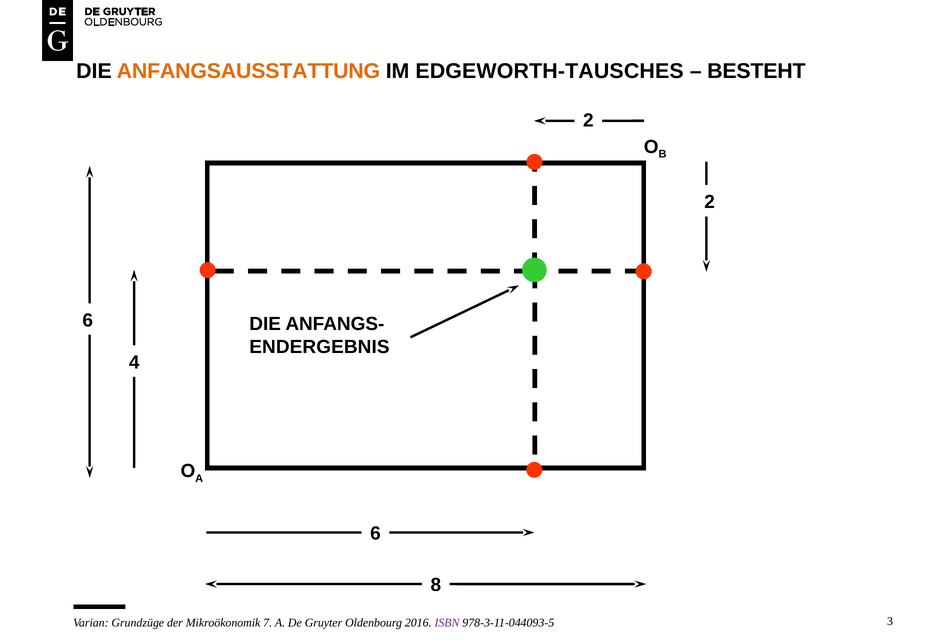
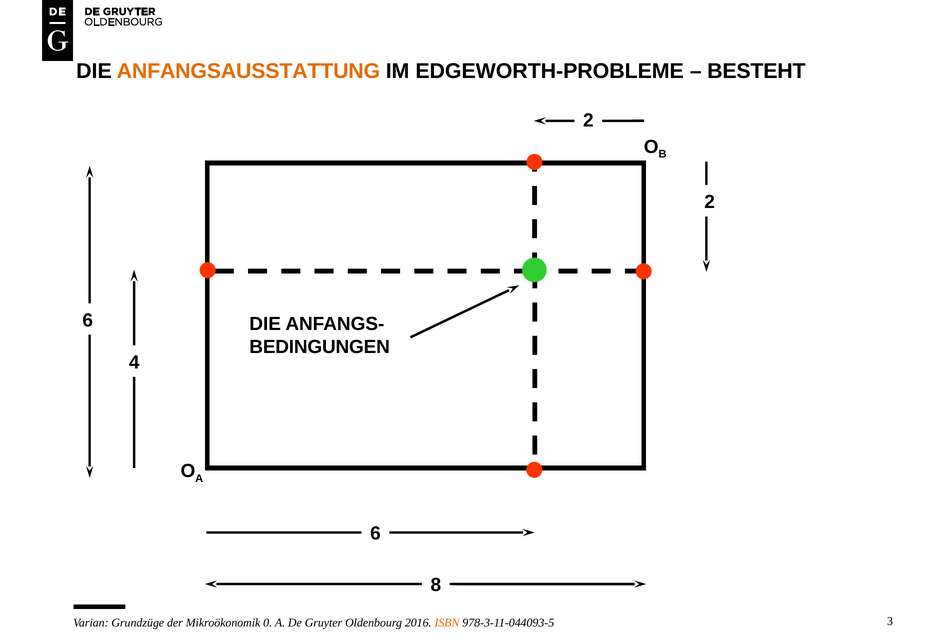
EDGEWORTH-TAUSCHES: EDGEWORTH-TAUSCHES -> EDGEWORTH-PROBLEME
ENDERGEBNIS: ENDERGEBNIS -> BEDINGUNGEN
7: 7 -> 0
ISBN colour: purple -> orange
